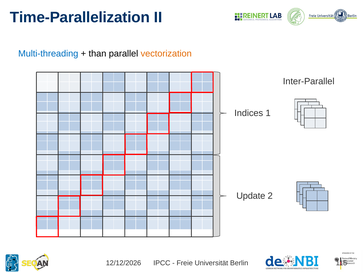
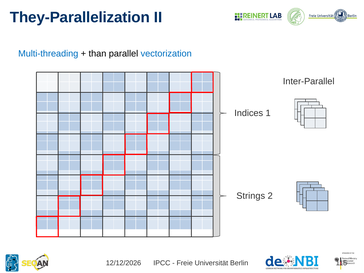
Time-Parallelization: Time-Parallelization -> They-Parallelization
vectorization colour: orange -> blue
Update: Update -> Strings
